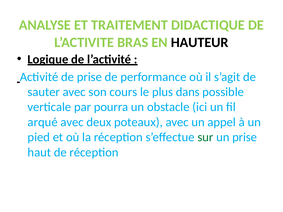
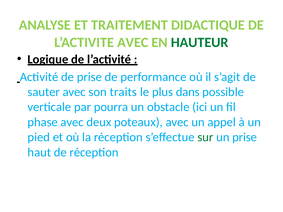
L’ACTIVITE BRAS: BRAS -> AVEC
HAUTEUR colour: black -> green
cours: cours -> traits
arqué: arqué -> phase
